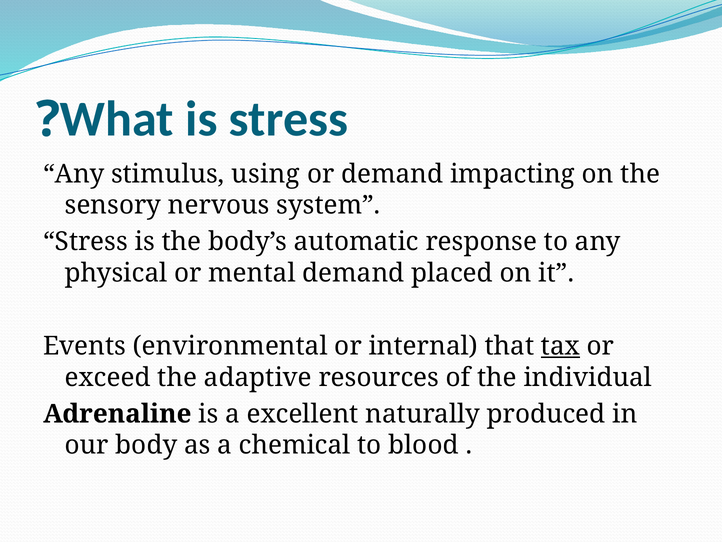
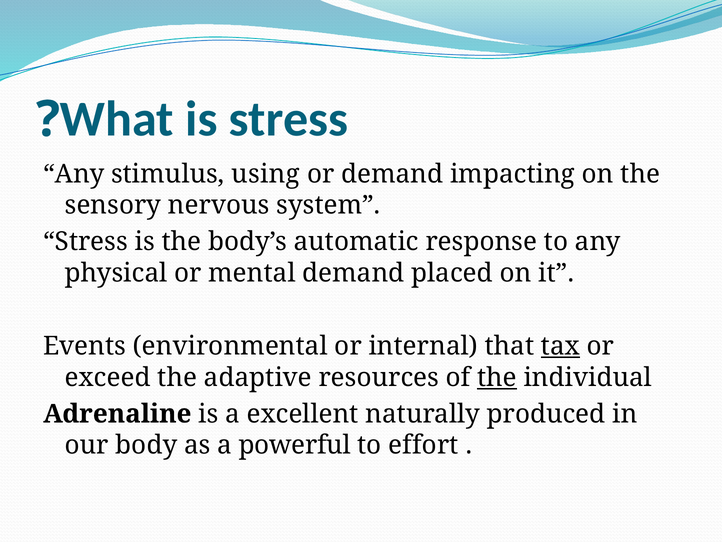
the at (497, 377) underline: none -> present
chemical: chemical -> powerful
blood: blood -> effort
